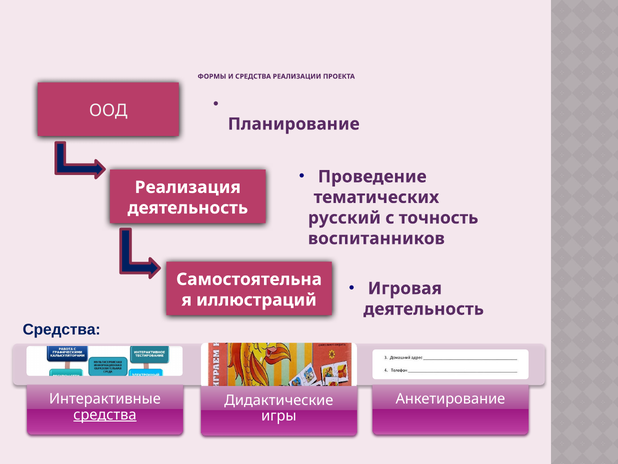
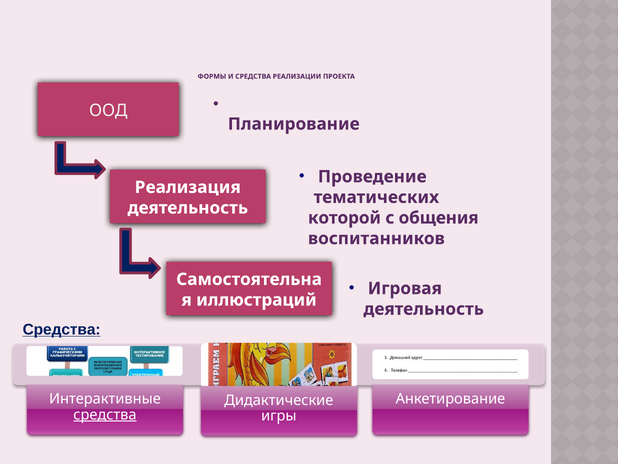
русский: русский -> которой
точность: точность -> общения
Средства at (62, 329) underline: none -> present
